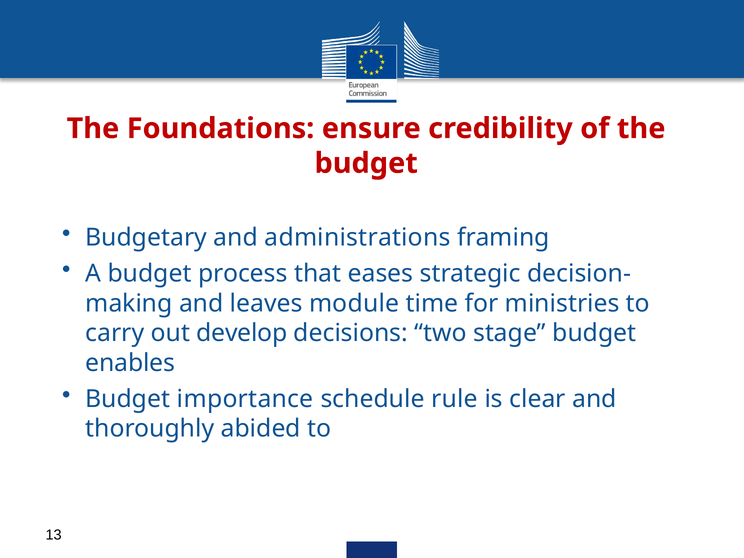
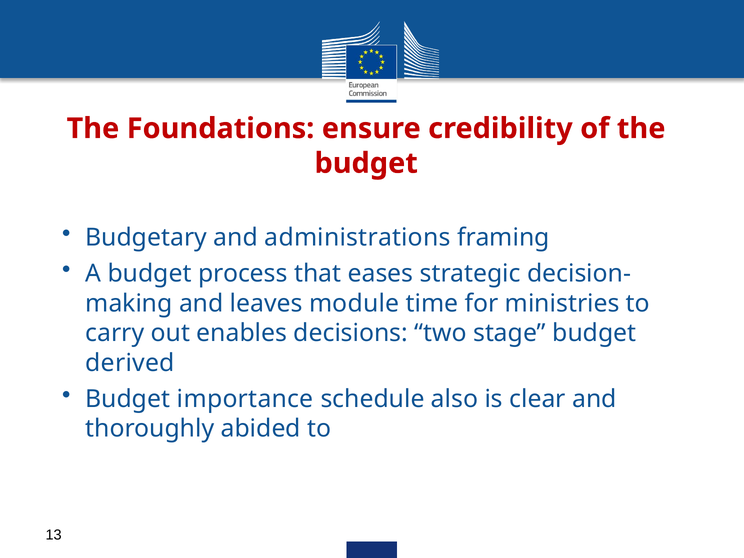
develop: develop -> enables
enables: enables -> derived
rule: rule -> also
